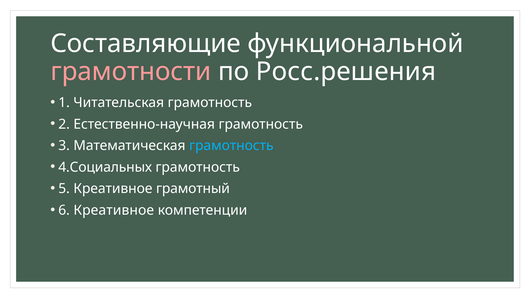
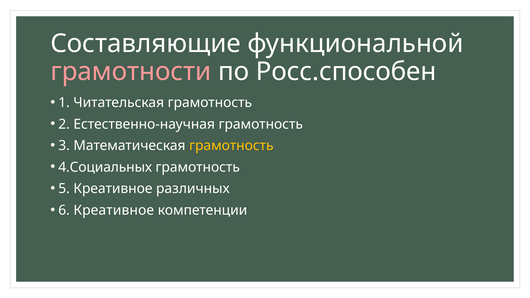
Росс.решения: Росс.решения -> Росс.способен
грамотность at (231, 146) colour: light blue -> yellow
грамотный: грамотный -> различных
